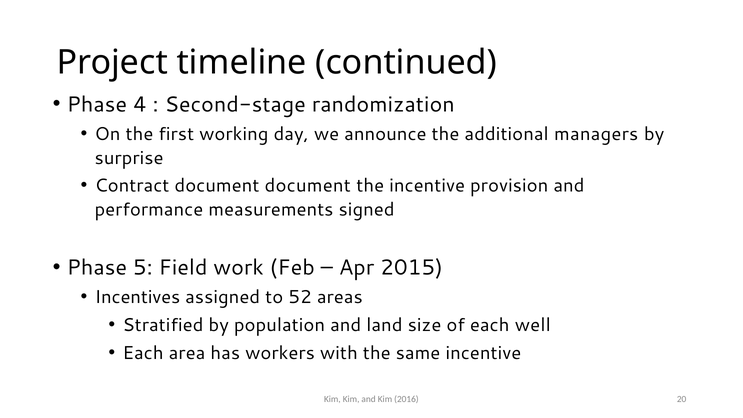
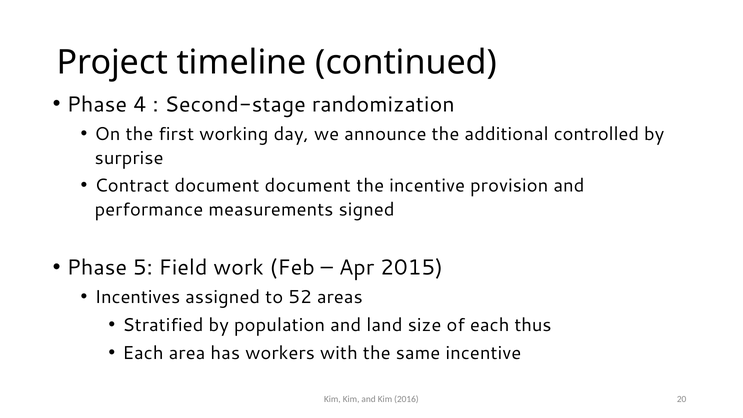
managers: managers -> controlled
well: well -> thus
